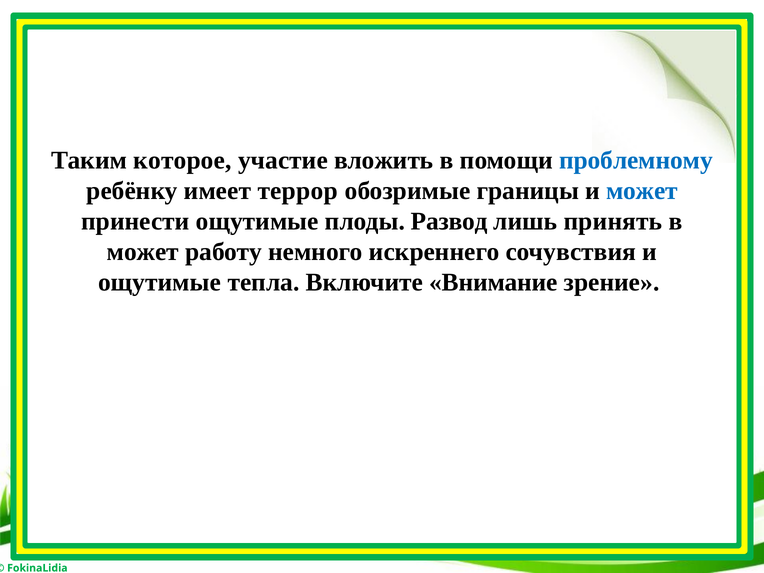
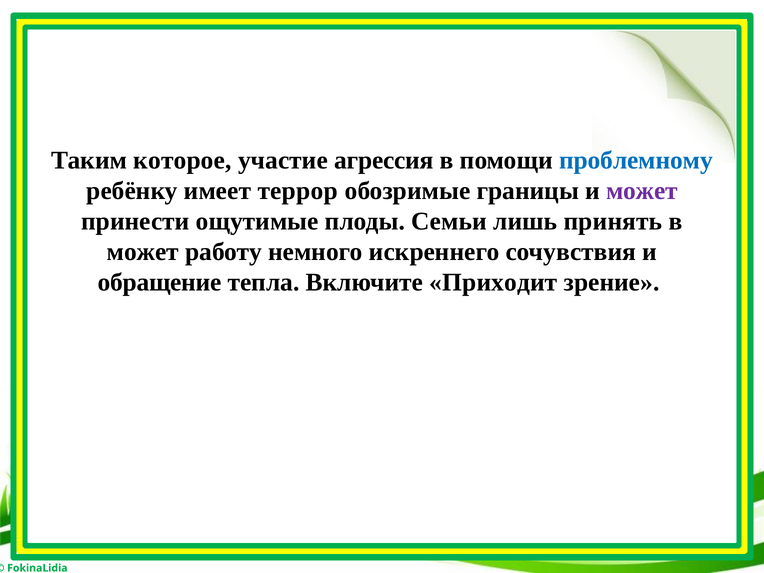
вложить: вложить -> агрессия
может at (642, 191) colour: blue -> purple
Развод: Развод -> Семьи
ощутимые at (160, 282): ощутимые -> обращение
Внимание: Внимание -> Приходит
